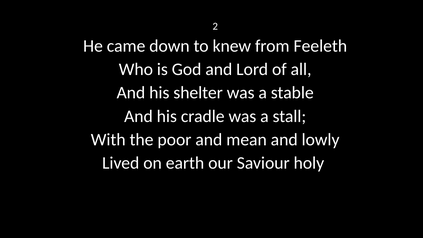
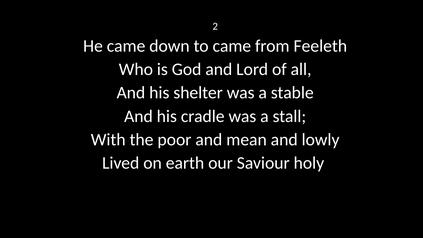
to knew: knew -> came
